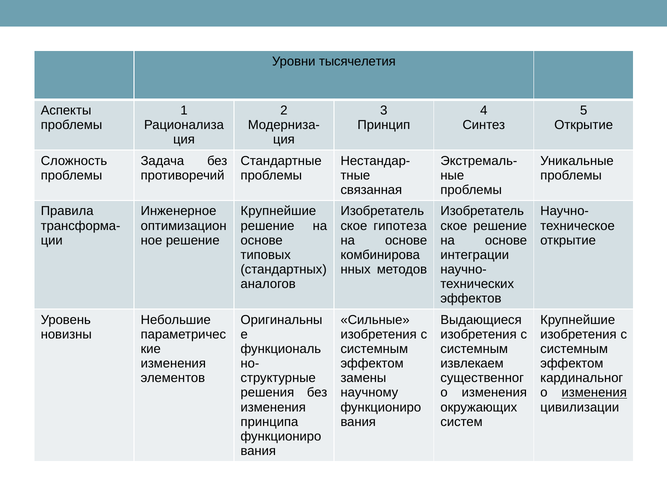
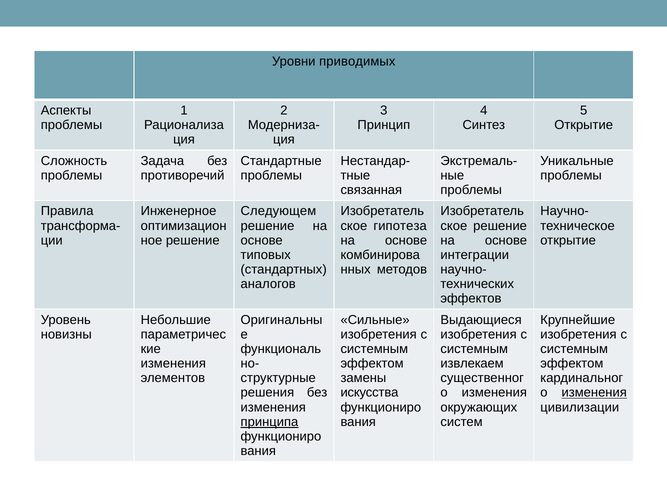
тысячелетия: тысячелетия -> приводимых
Крупнейшие at (278, 211): Крупнейшие -> Следующем
научному: научному -> искусства
принципа underline: none -> present
